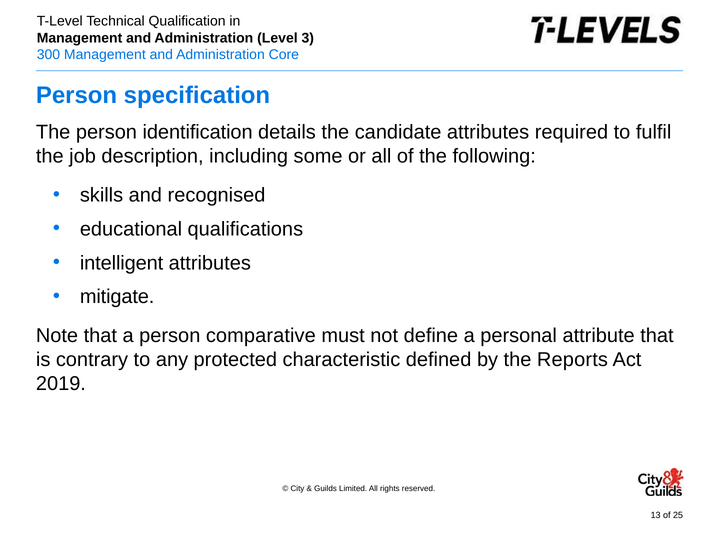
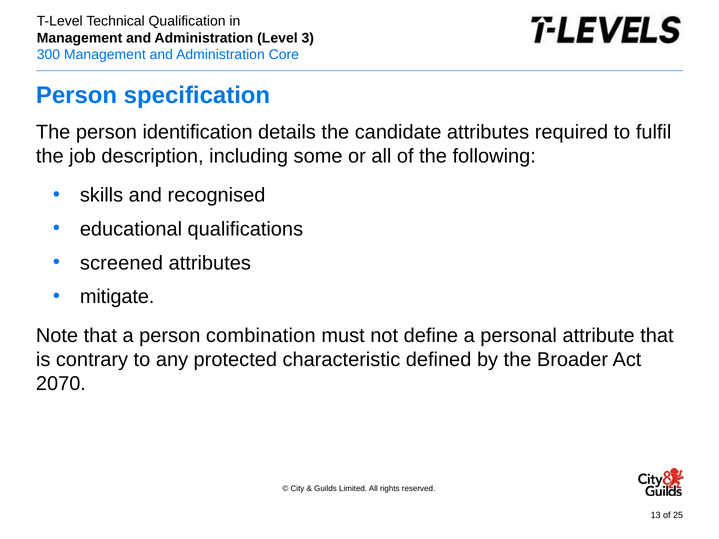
intelligent: intelligent -> screened
comparative: comparative -> combination
Reports: Reports -> Broader
2019: 2019 -> 2070
